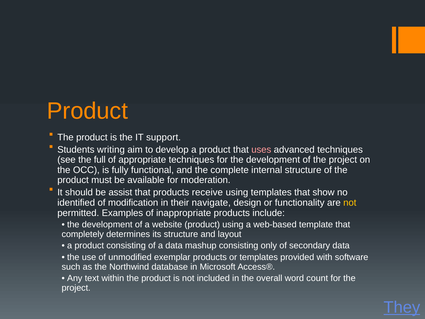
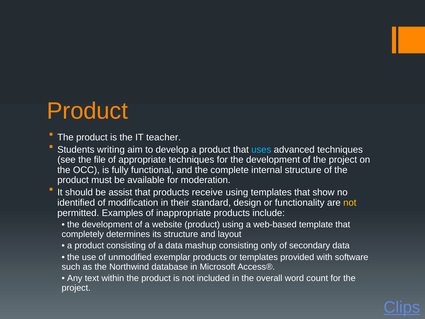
support: support -> teacher
uses colour: pink -> light blue
full: full -> file
navigate: navigate -> standard
They: They -> Clips
